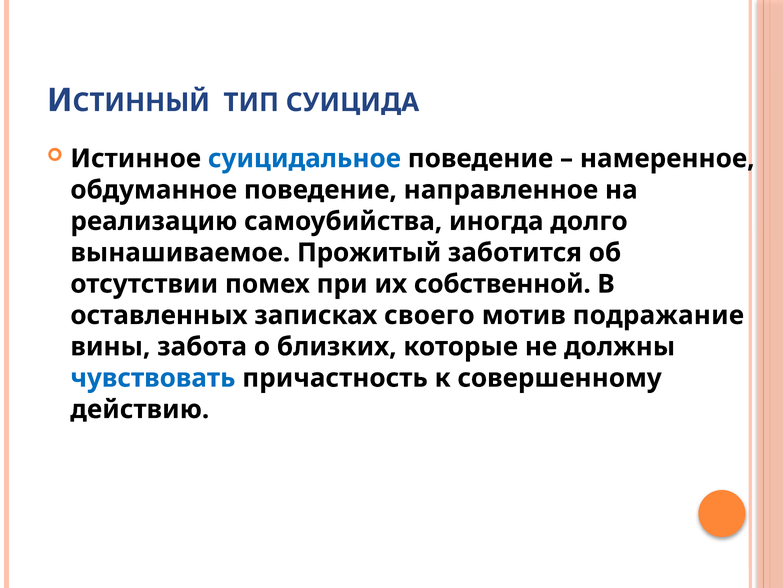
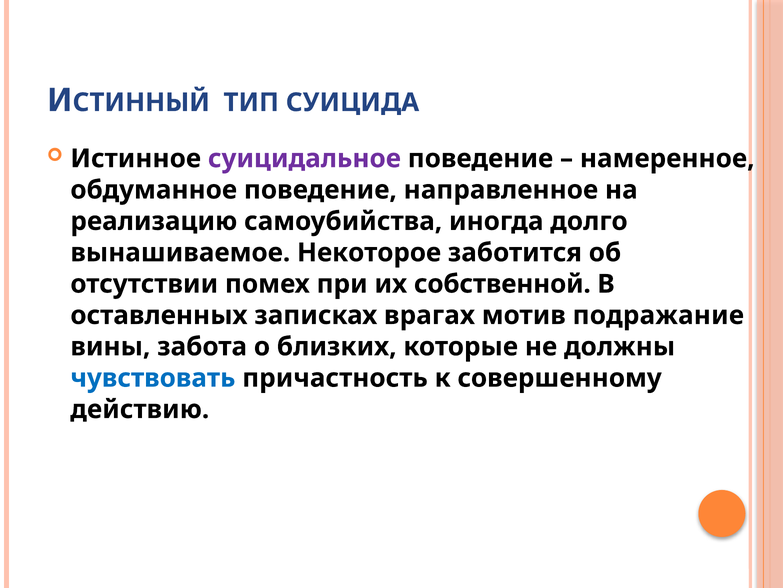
суицидальное colour: blue -> purple
Прожитый: Прожитый -> Некоторое
своего: своего -> врагах
